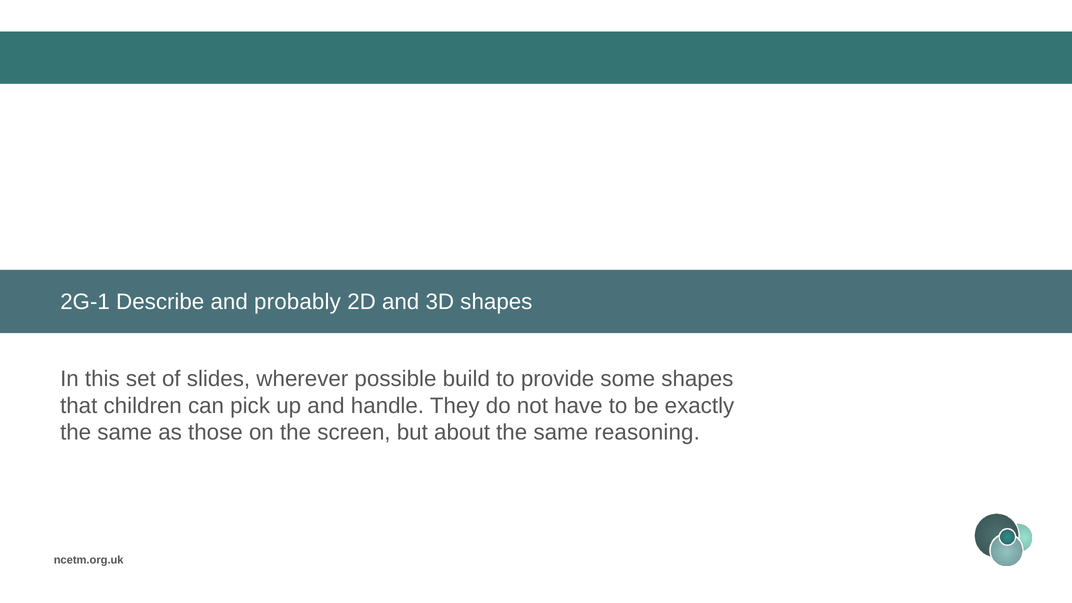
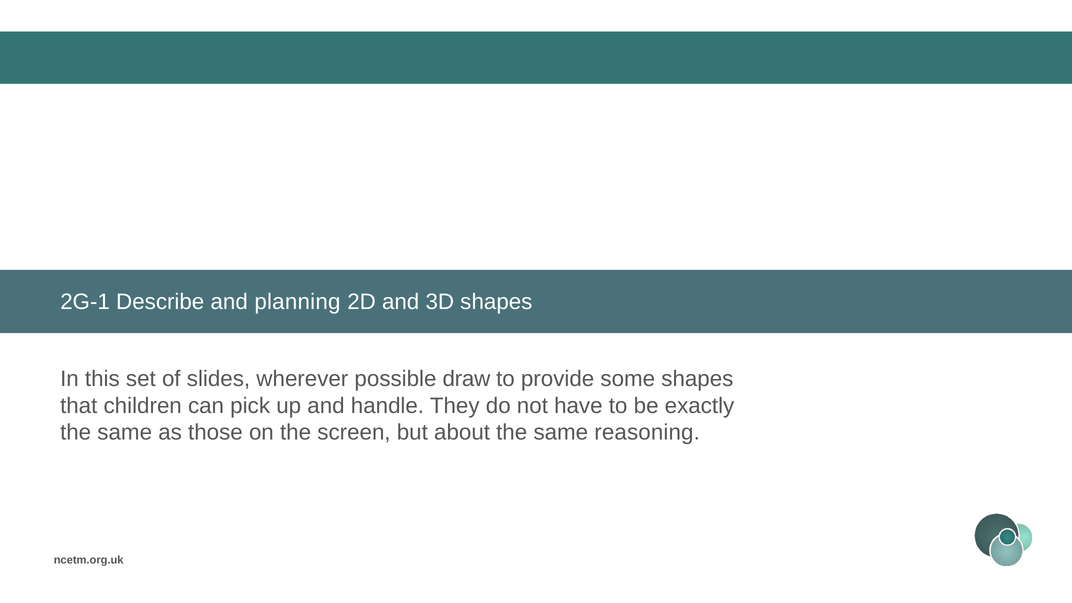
probably: probably -> planning
build: build -> draw
